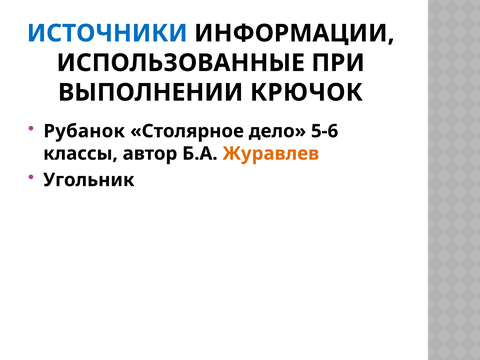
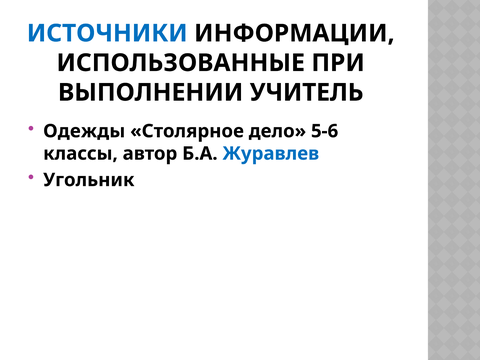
КРЮЧОК: КРЮЧОК -> УЧИТЕЛЬ
Рубанок: Рубанок -> Одежды
Журавлев colour: orange -> blue
